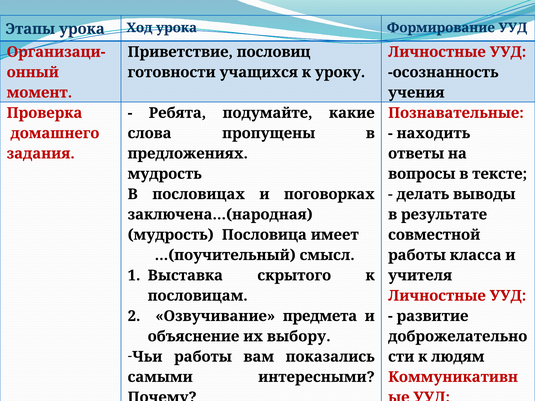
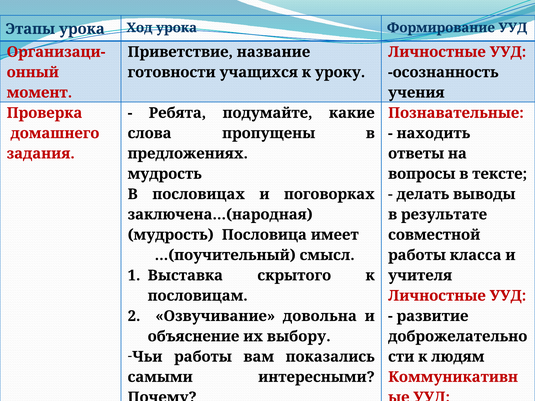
пословиц: пословиц -> название
предмета: предмета -> довольна
